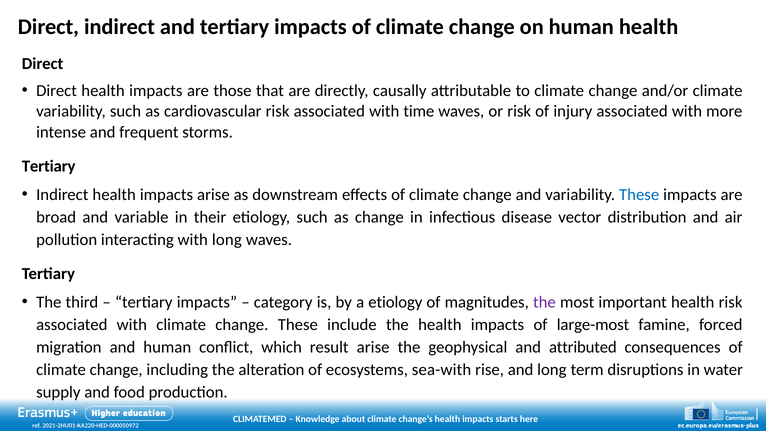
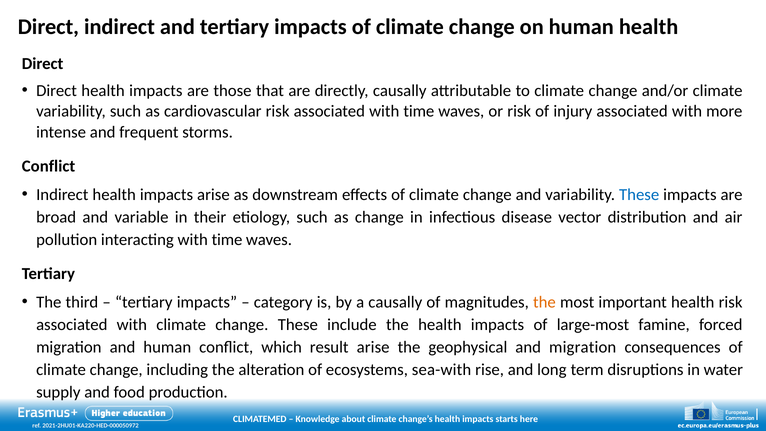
Tertiary at (49, 166): Tertiary -> Conflict
interacting with long: long -> time
a etiology: etiology -> causally
the at (544, 302) colour: purple -> orange
and attributed: attributed -> migration
